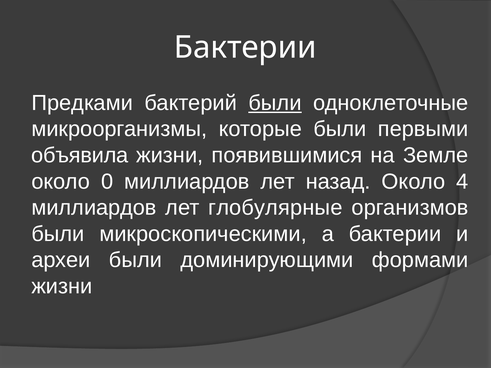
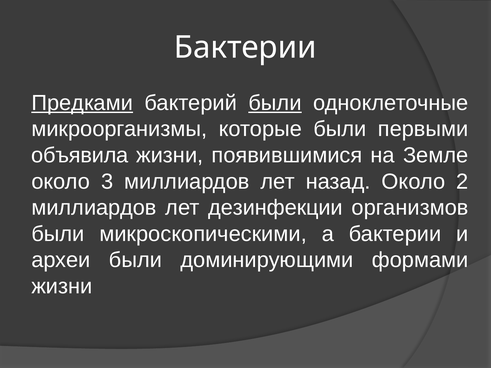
Предками underline: none -> present
0: 0 -> 3
4: 4 -> 2
глобулярные: глобулярные -> дезинфекции
